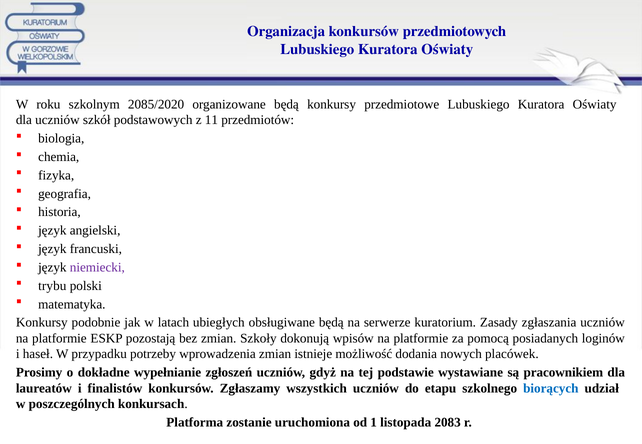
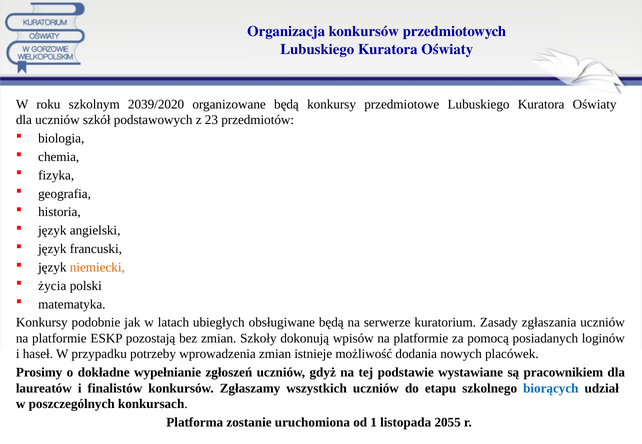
2085/2020: 2085/2020 -> 2039/2020
11: 11 -> 23
niemiecki colour: purple -> orange
trybu: trybu -> życia
2083: 2083 -> 2055
